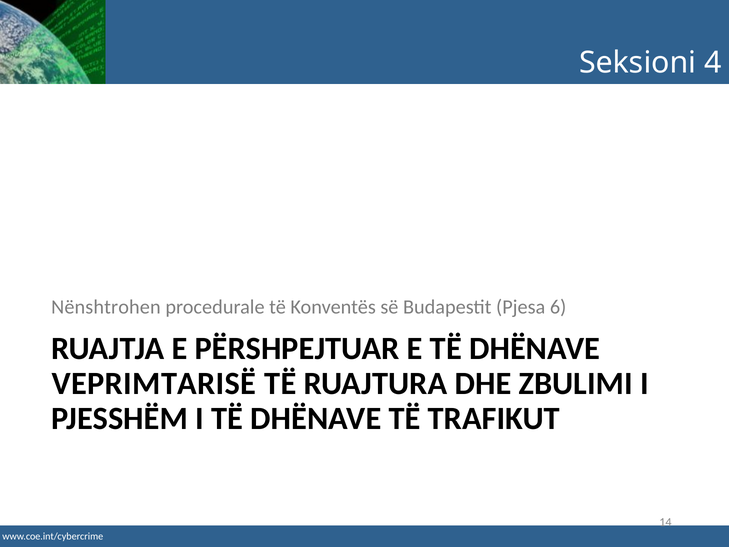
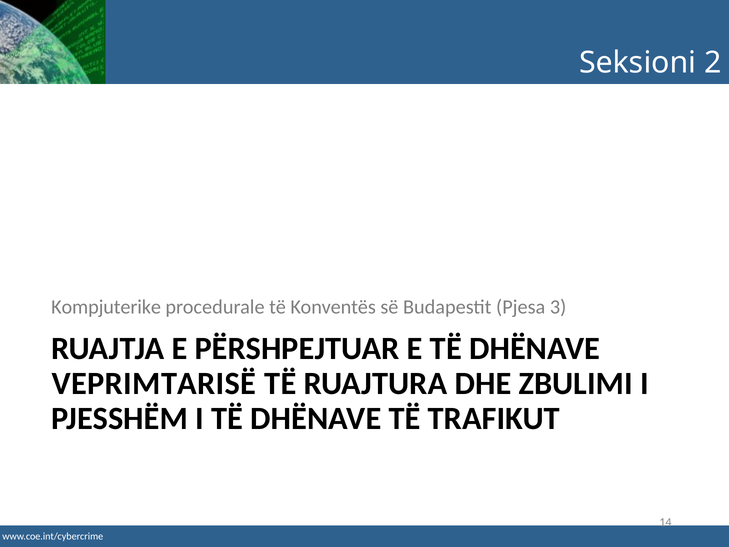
4: 4 -> 2
Nënshtrohen: Nënshtrohen -> Kompjuterike
6: 6 -> 3
